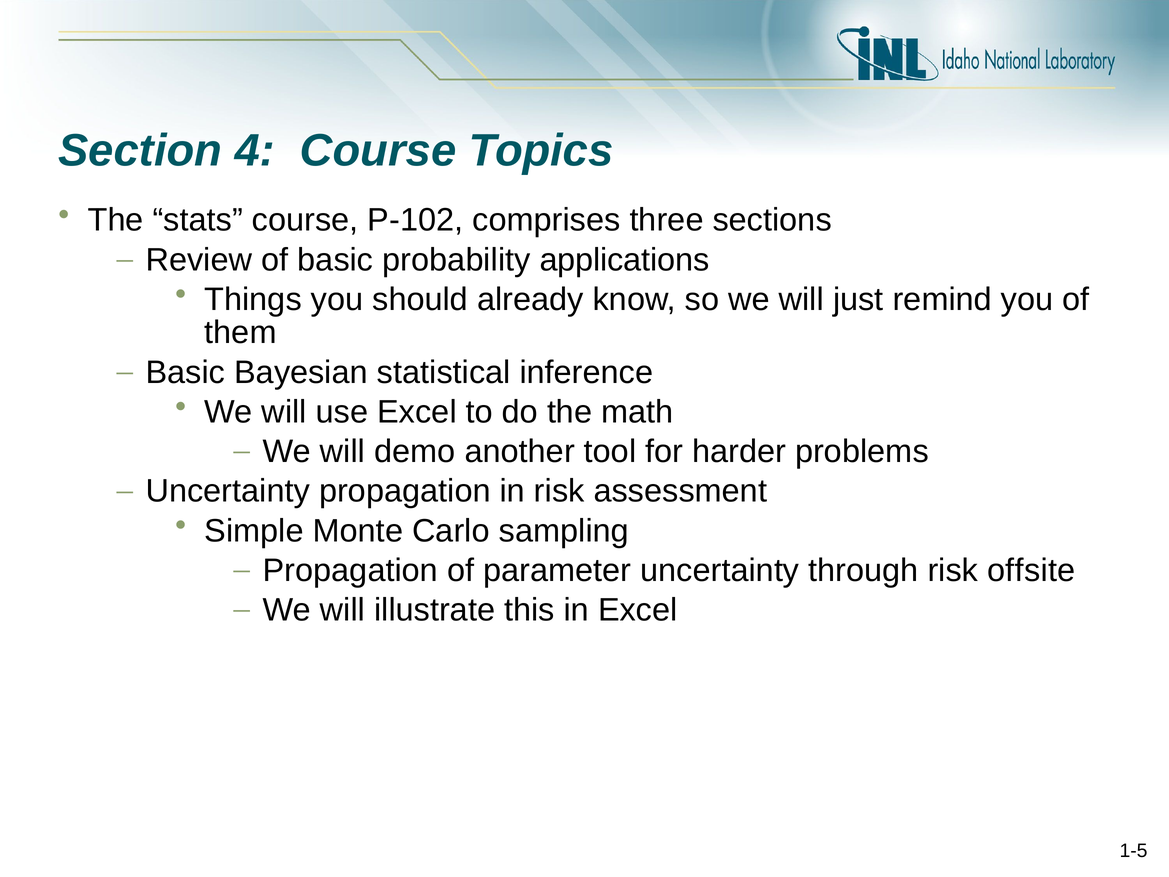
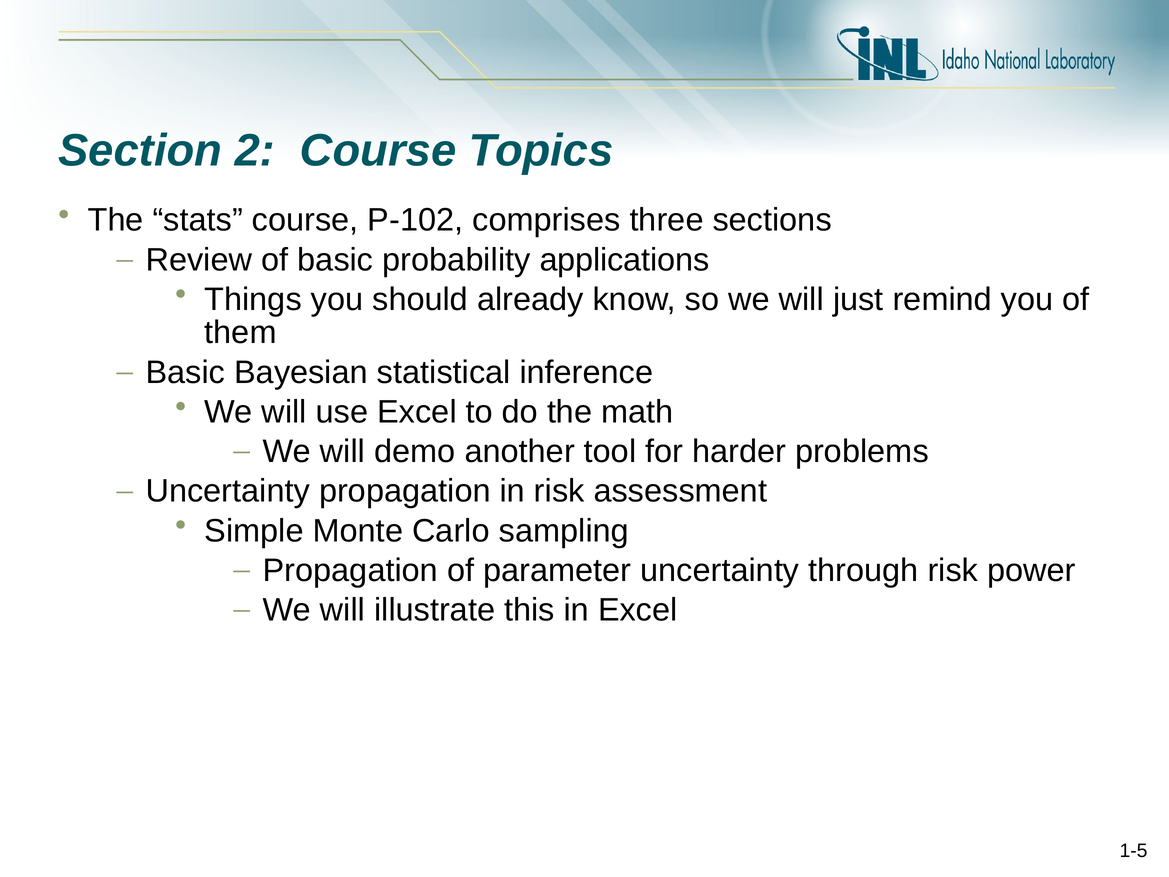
4: 4 -> 2
offsite: offsite -> power
